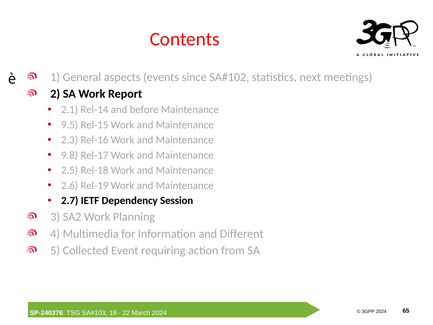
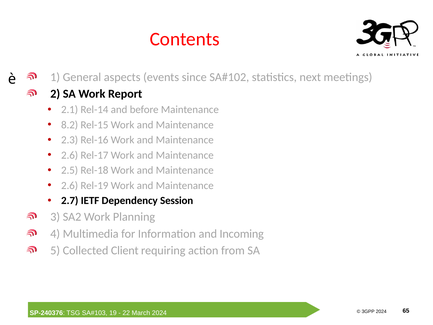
9.5: 9.5 -> 8.2
9.8 at (70, 155): 9.8 -> 2.6
Different: Different -> Incoming
Event: Event -> Client
